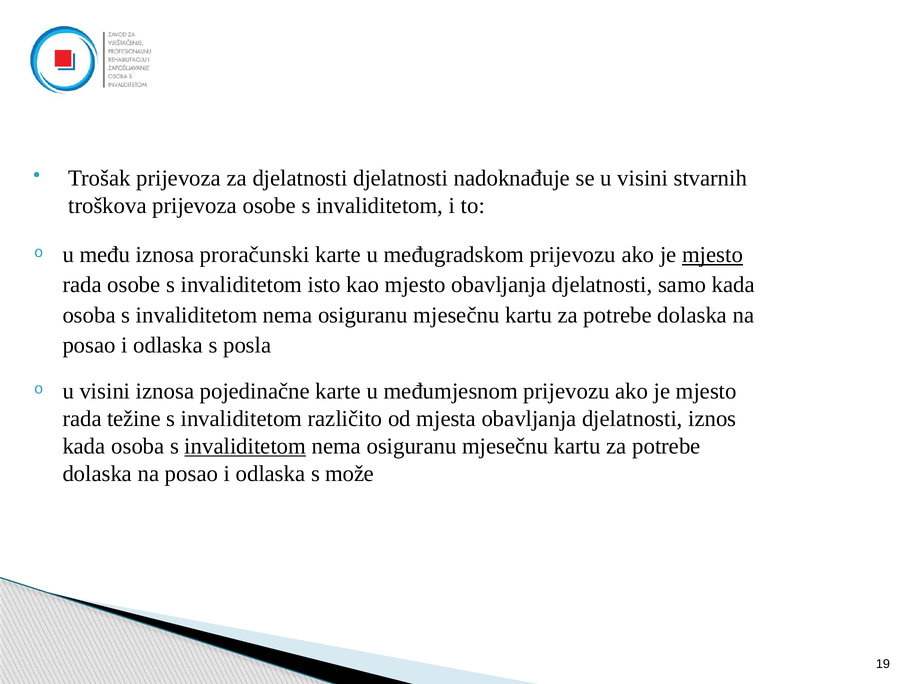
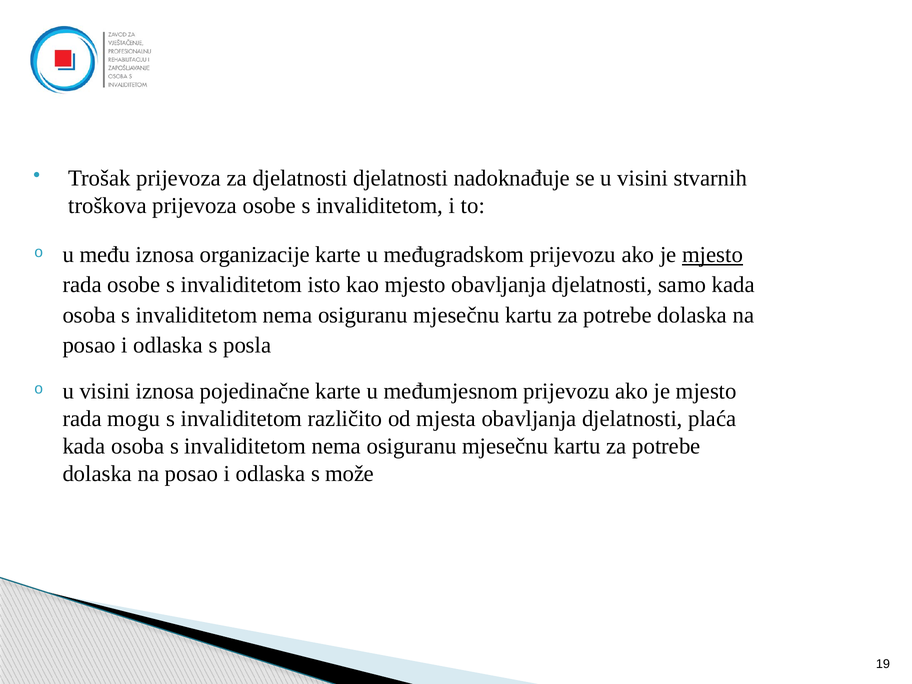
proračunski: proračunski -> organizacije
težine: težine -> mogu
iznos: iznos -> plaća
invaliditetom at (245, 446) underline: present -> none
